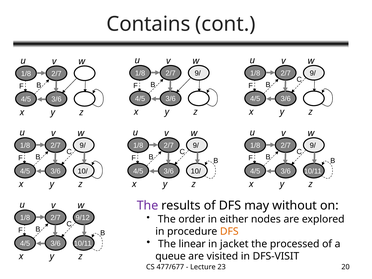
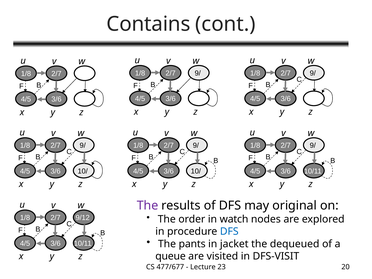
without: without -> original
either: either -> watch
DFS at (229, 232) colour: orange -> blue
linear: linear -> pants
processed: processed -> dequeued
